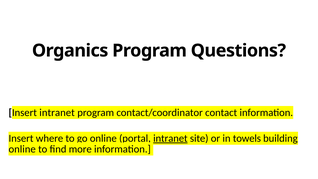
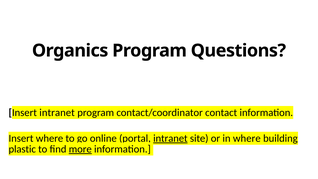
in towels: towels -> where
online at (22, 149): online -> plastic
more underline: none -> present
